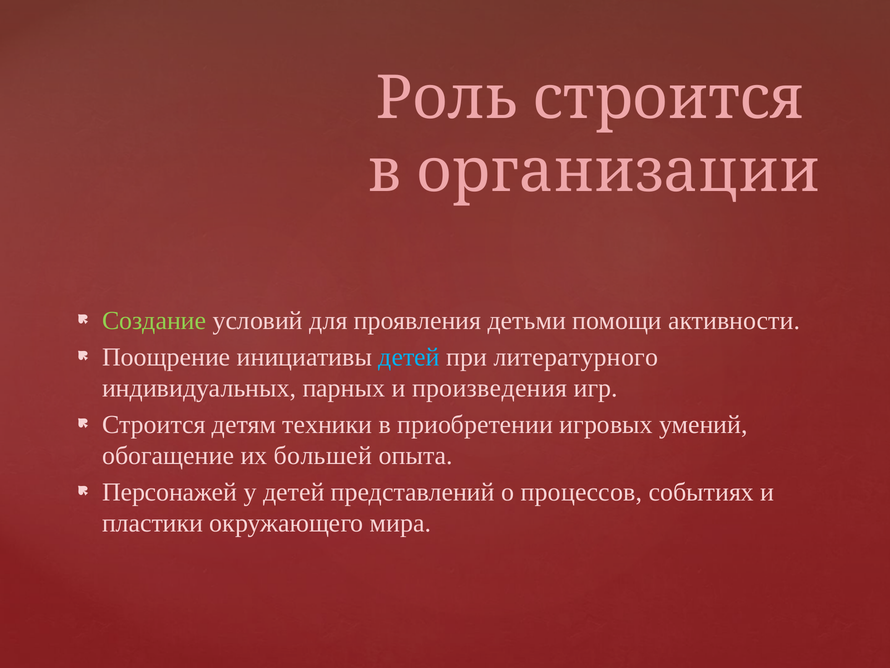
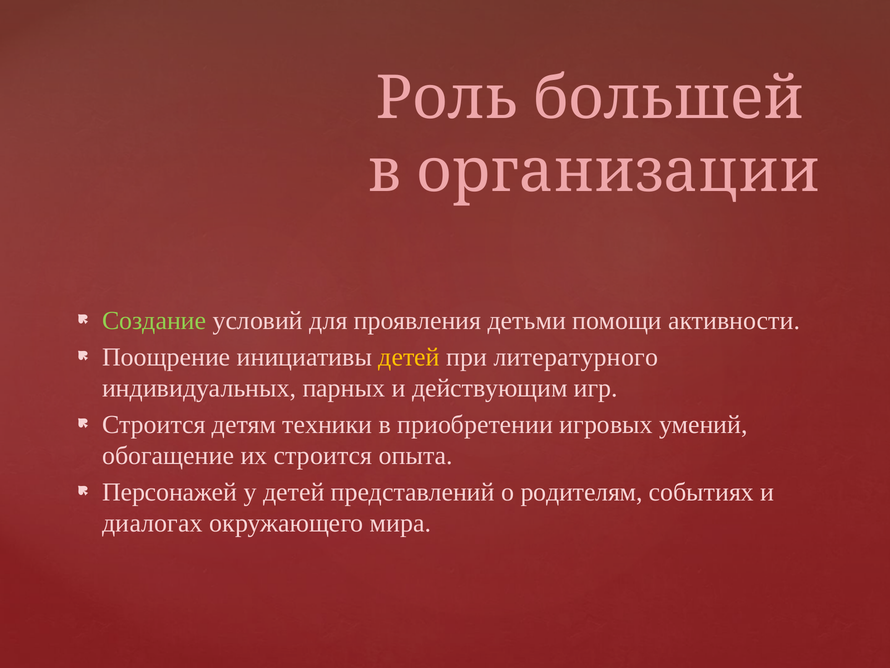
Роль строится: строится -> большей
детей at (409, 357) colour: light blue -> yellow
произведения: произведения -> действующим
их большей: большей -> строится
процессов: процессов -> родителям
пластики: пластики -> диалогах
